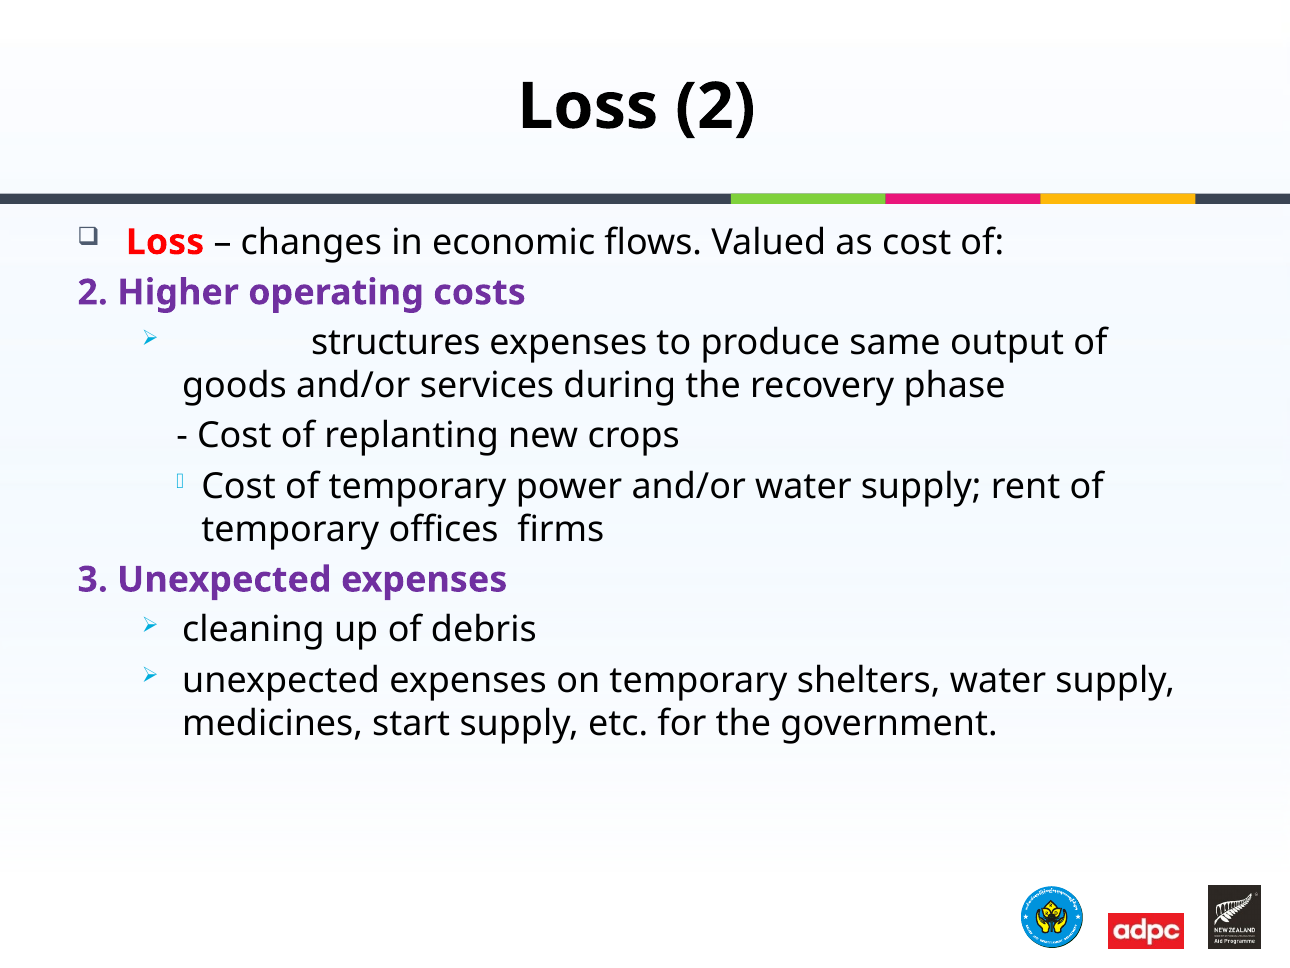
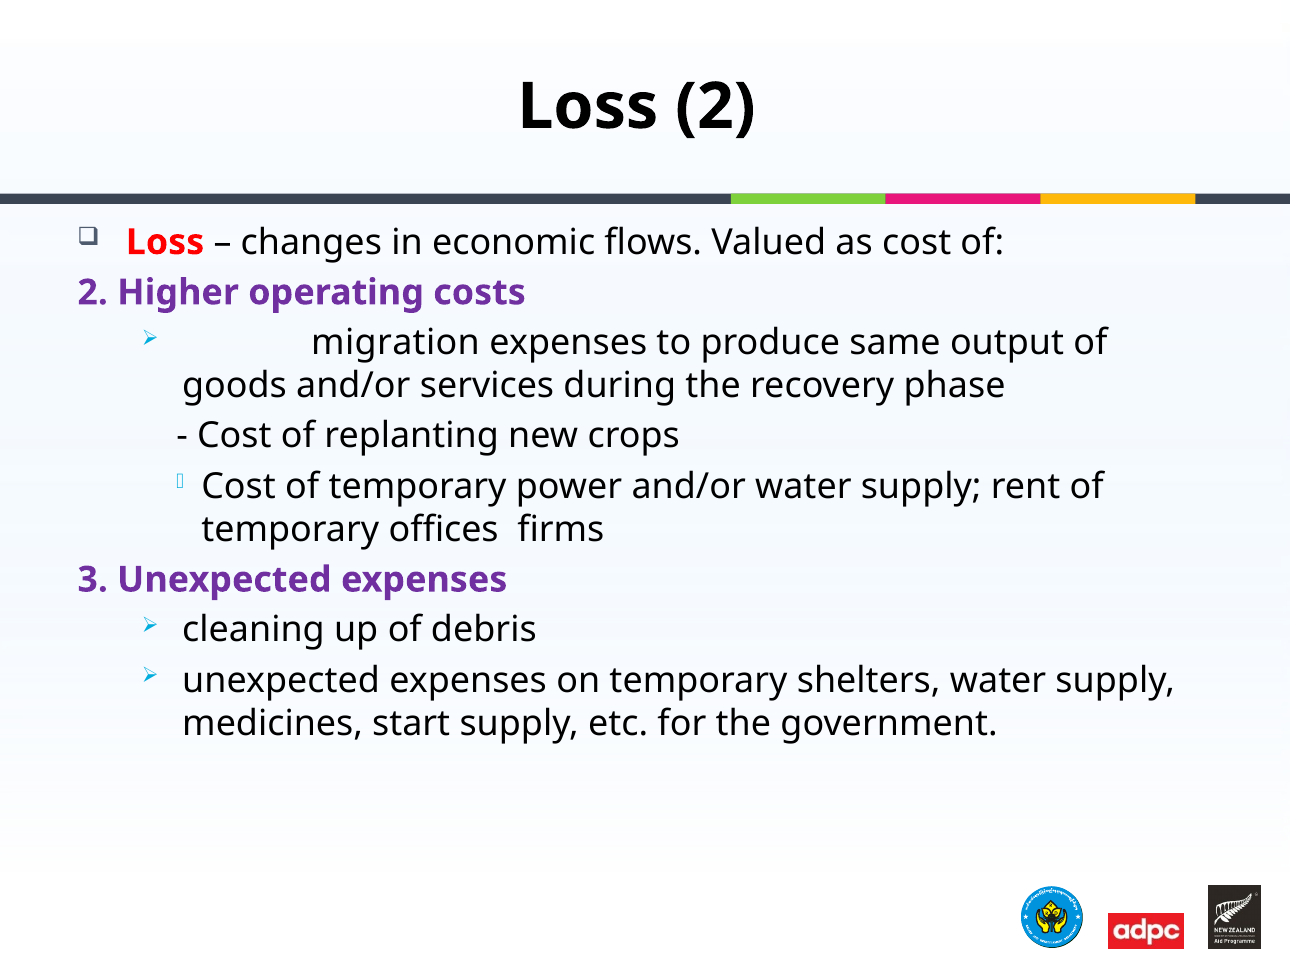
structures: structures -> migration
